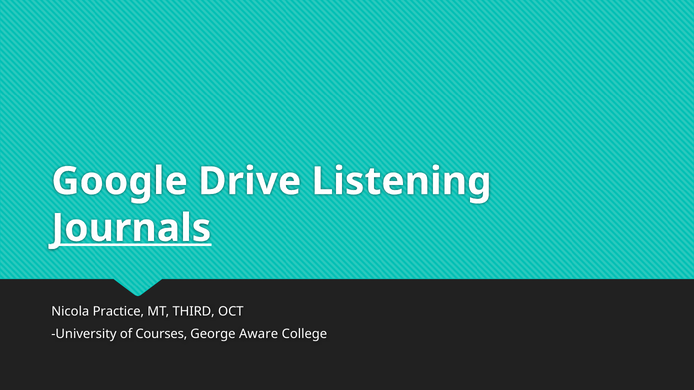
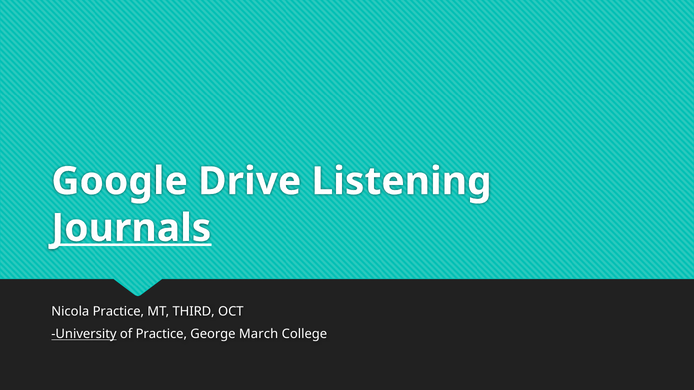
University underline: none -> present
of Courses: Courses -> Practice
Aware: Aware -> March
